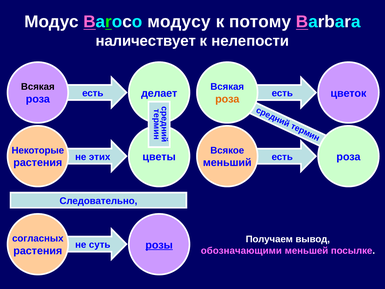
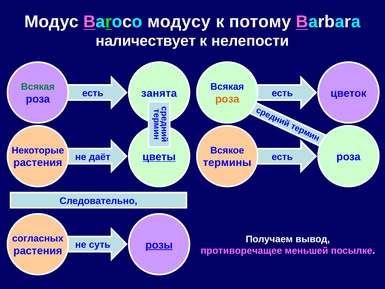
Всякая at (38, 87) colour: black -> green
делает: делает -> занята
цветы underline: none -> present
этих: этих -> даёт
меньший: меньший -> термины
обозначающими: обозначающими -> противоречащее
